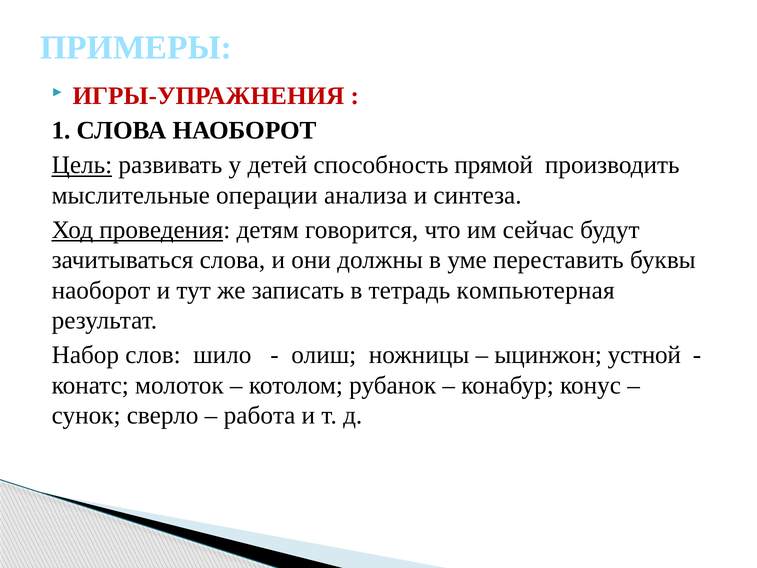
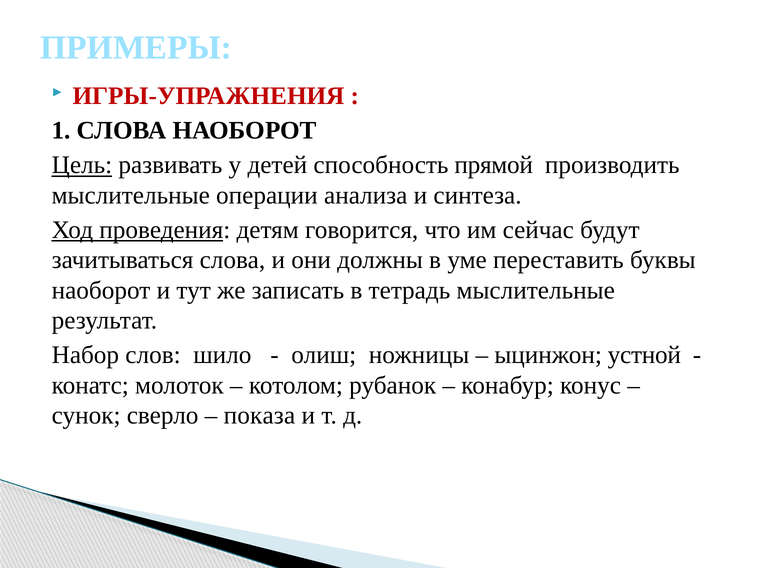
тетрадь компьютерная: компьютерная -> мыслительные
работа: работа -> показа
